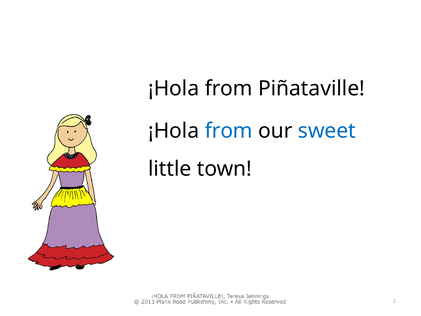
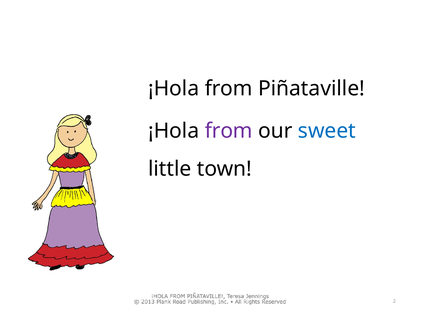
from at (229, 131) colour: blue -> purple
